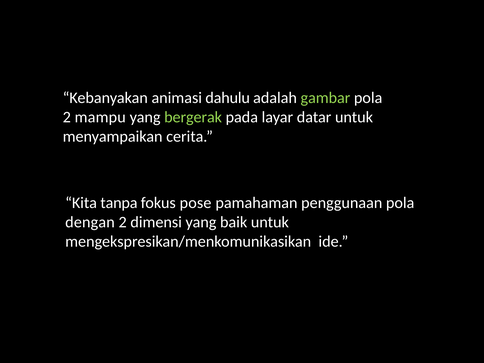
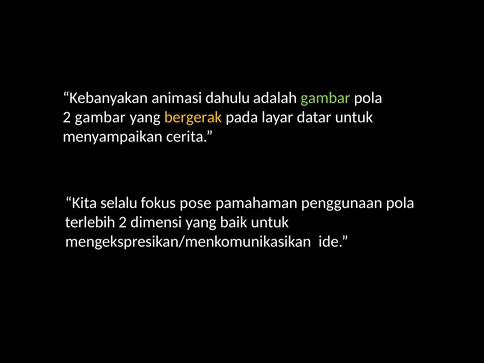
2 mampu: mampu -> gambar
bergerak colour: light green -> yellow
tanpa: tanpa -> selalu
dengan: dengan -> terlebih
